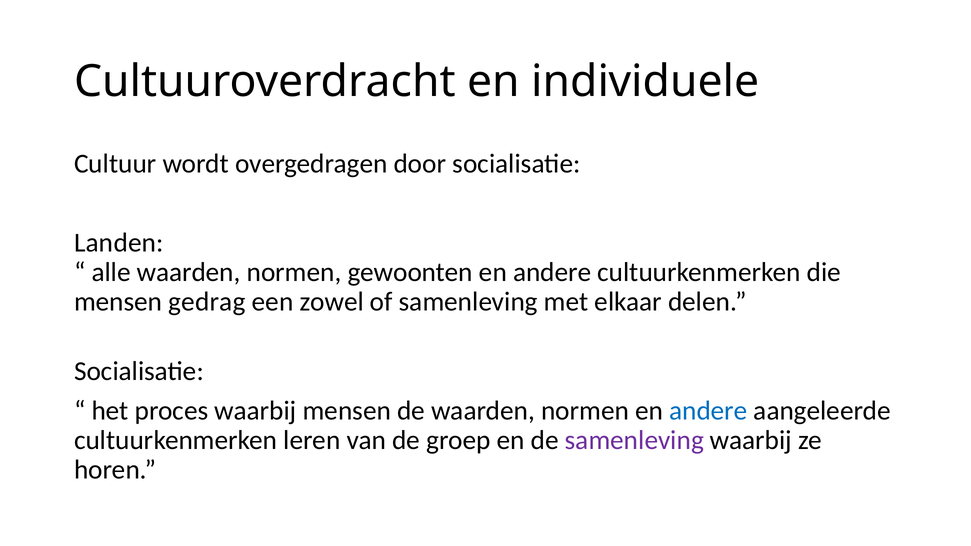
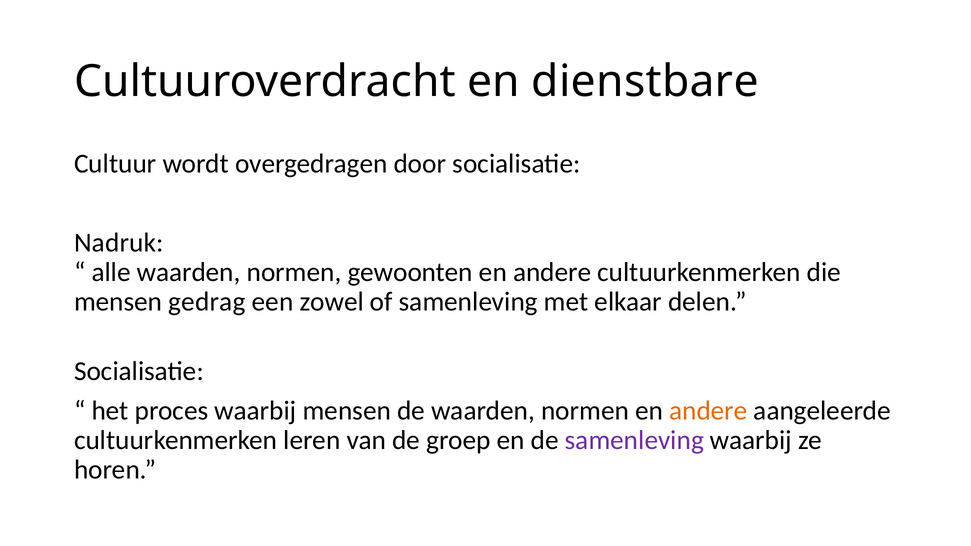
individuele: individuele -> dienstbare
Landen: Landen -> Nadruk
andere at (708, 411) colour: blue -> orange
